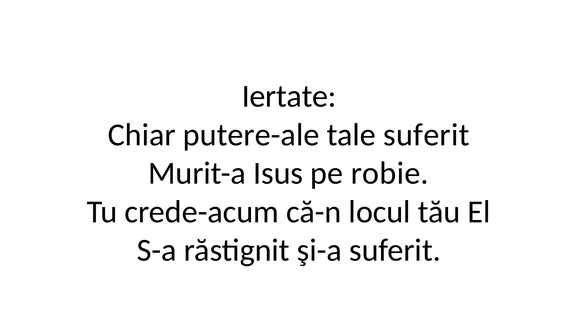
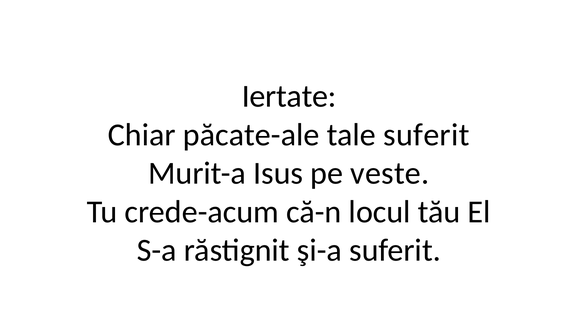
putere-ale: putere-ale -> păcate-ale
robie: robie -> veste
